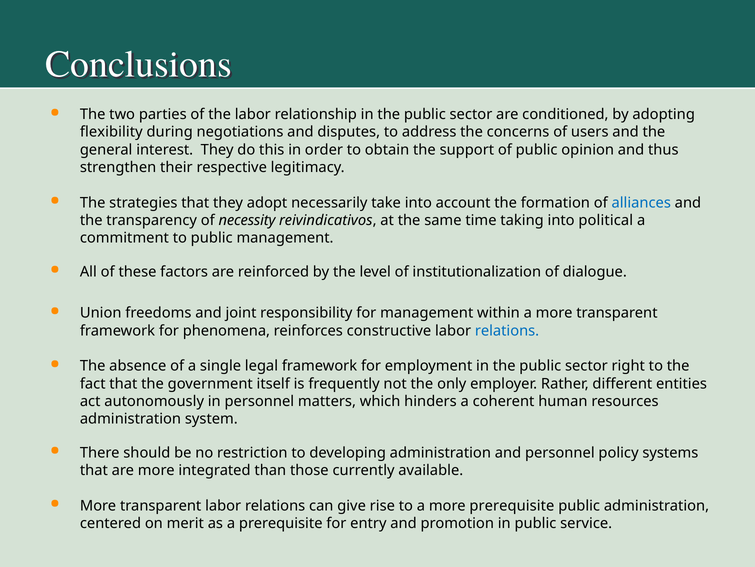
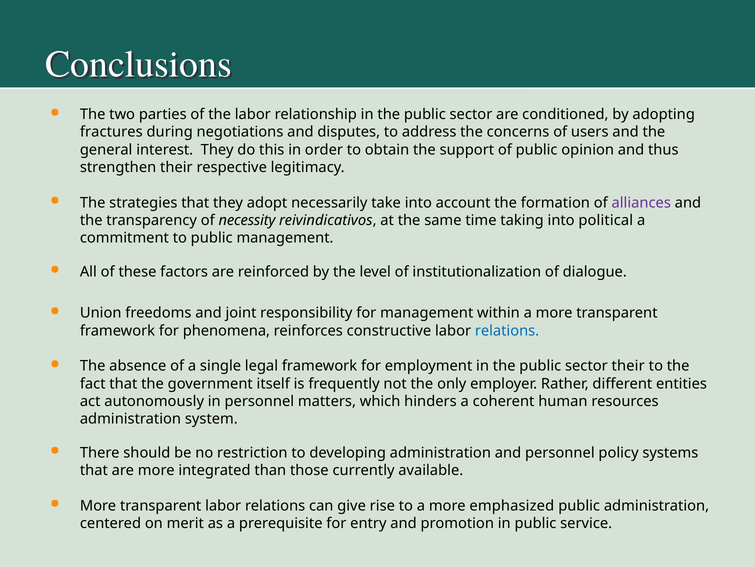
flexibility: flexibility -> fractures
alliances colour: blue -> purple
sector right: right -> their
more prerequisite: prerequisite -> emphasized
